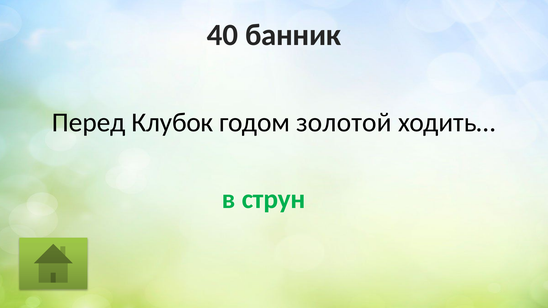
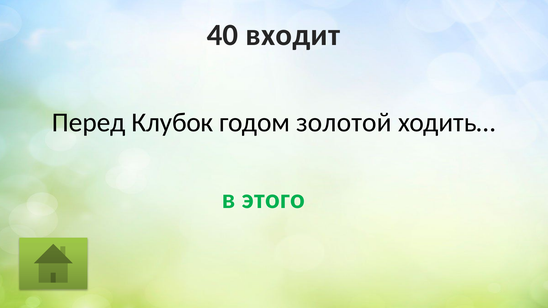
банник: банник -> входит
струн: струн -> этого
